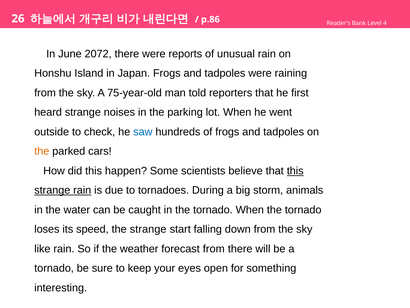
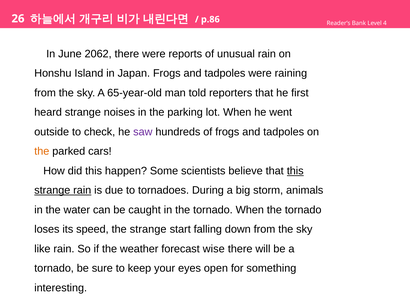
2072: 2072 -> 2062
75-year-old: 75-year-old -> 65-year-old
saw colour: blue -> purple
forecast from: from -> wise
